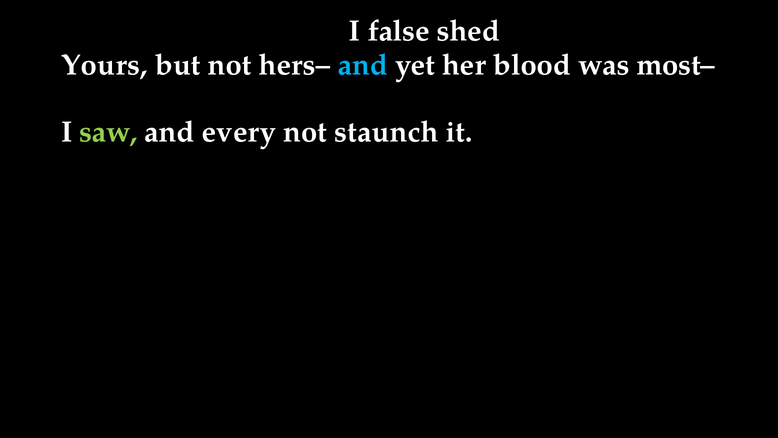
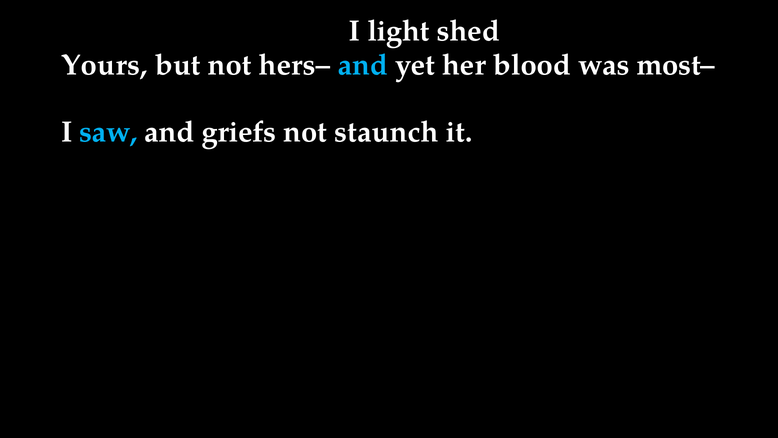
false: false -> light
saw colour: light green -> light blue
every: every -> griefs
